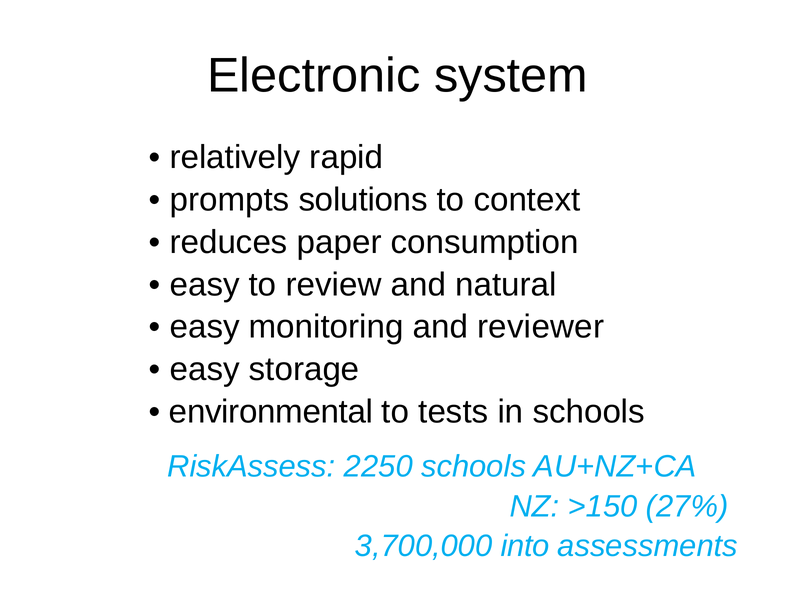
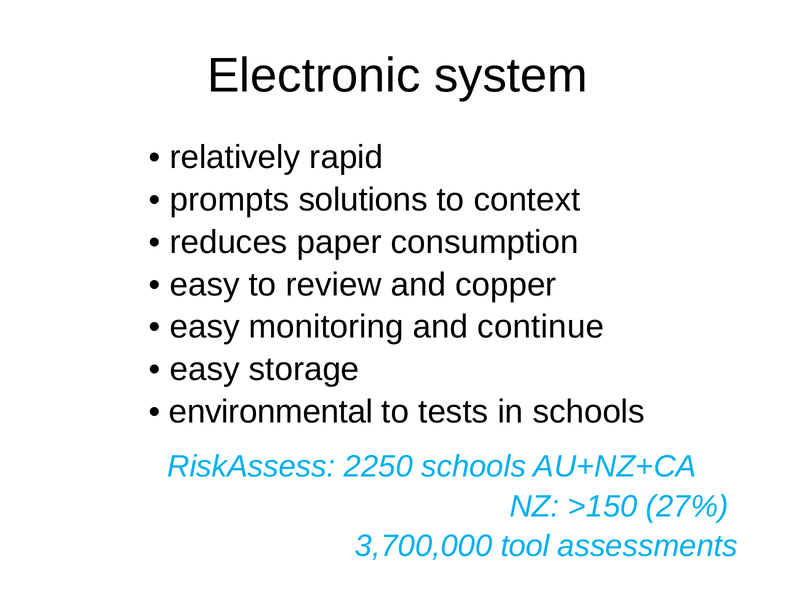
natural: natural -> copper
reviewer: reviewer -> continue
into: into -> tool
